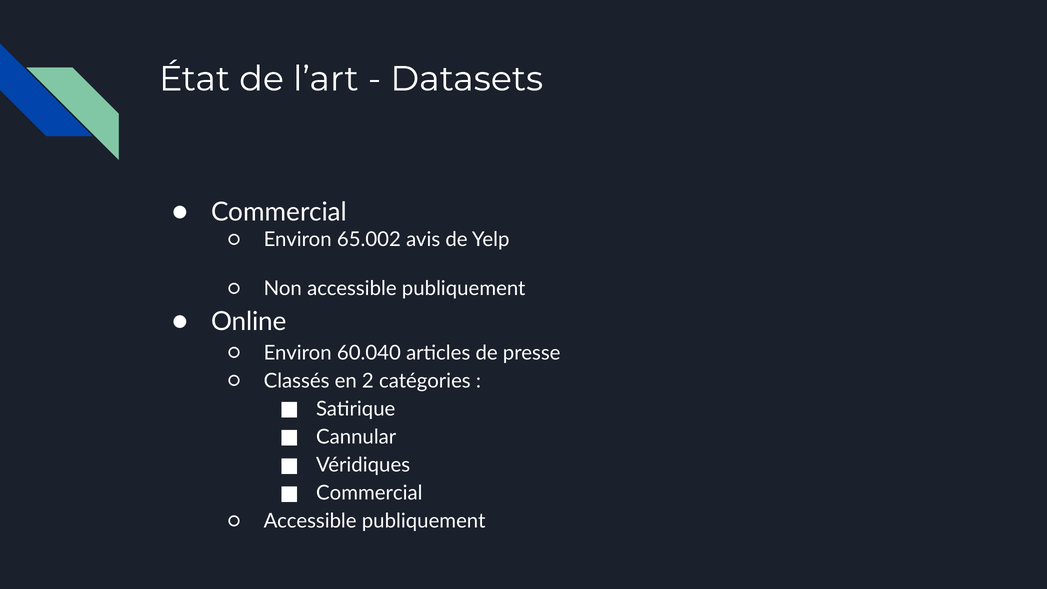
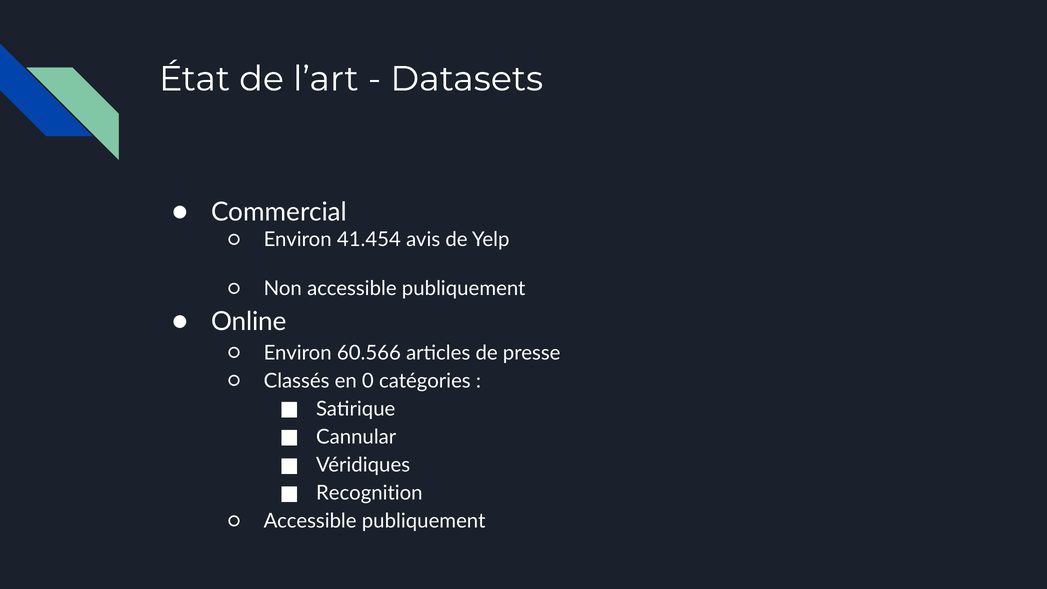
65.002: 65.002 -> 41.454
60.040: 60.040 -> 60.566
2: 2 -> 0
Commercial at (369, 493): Commercial -> Recognition
